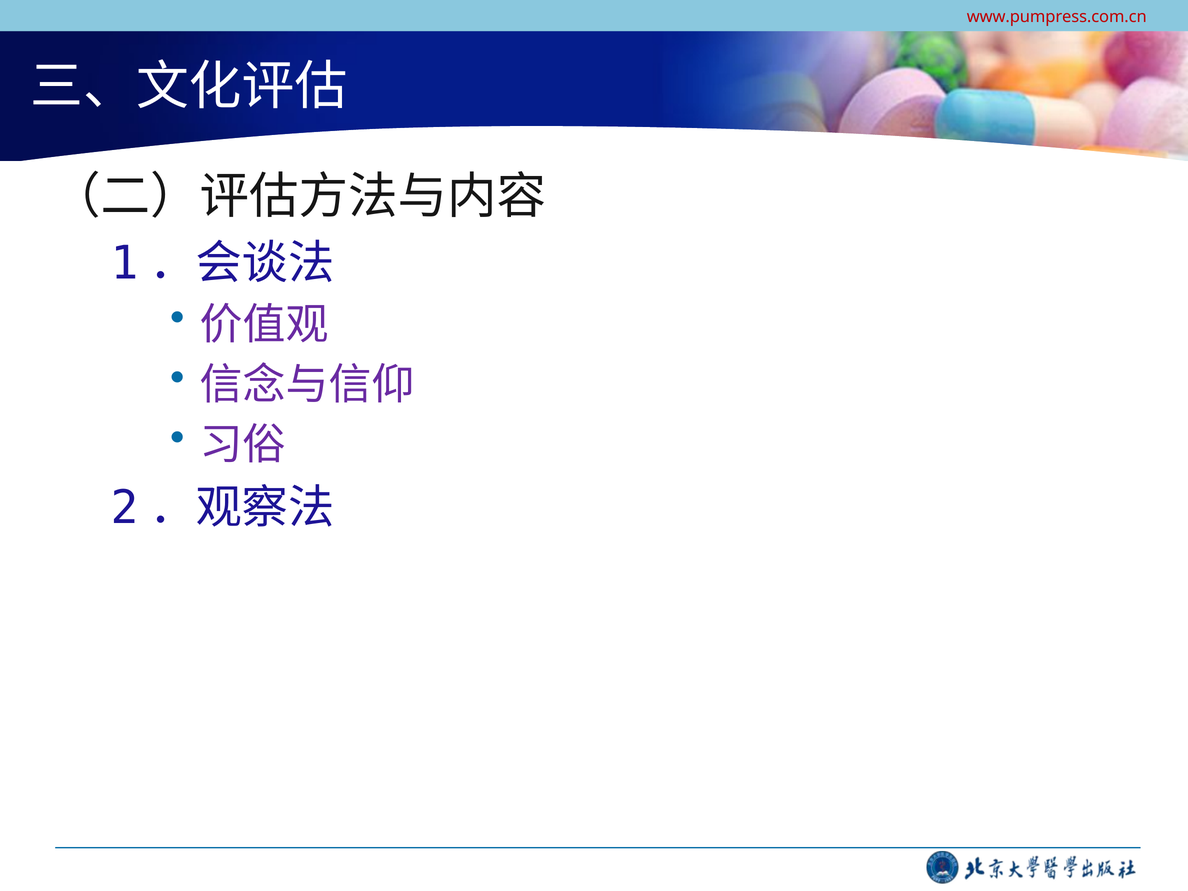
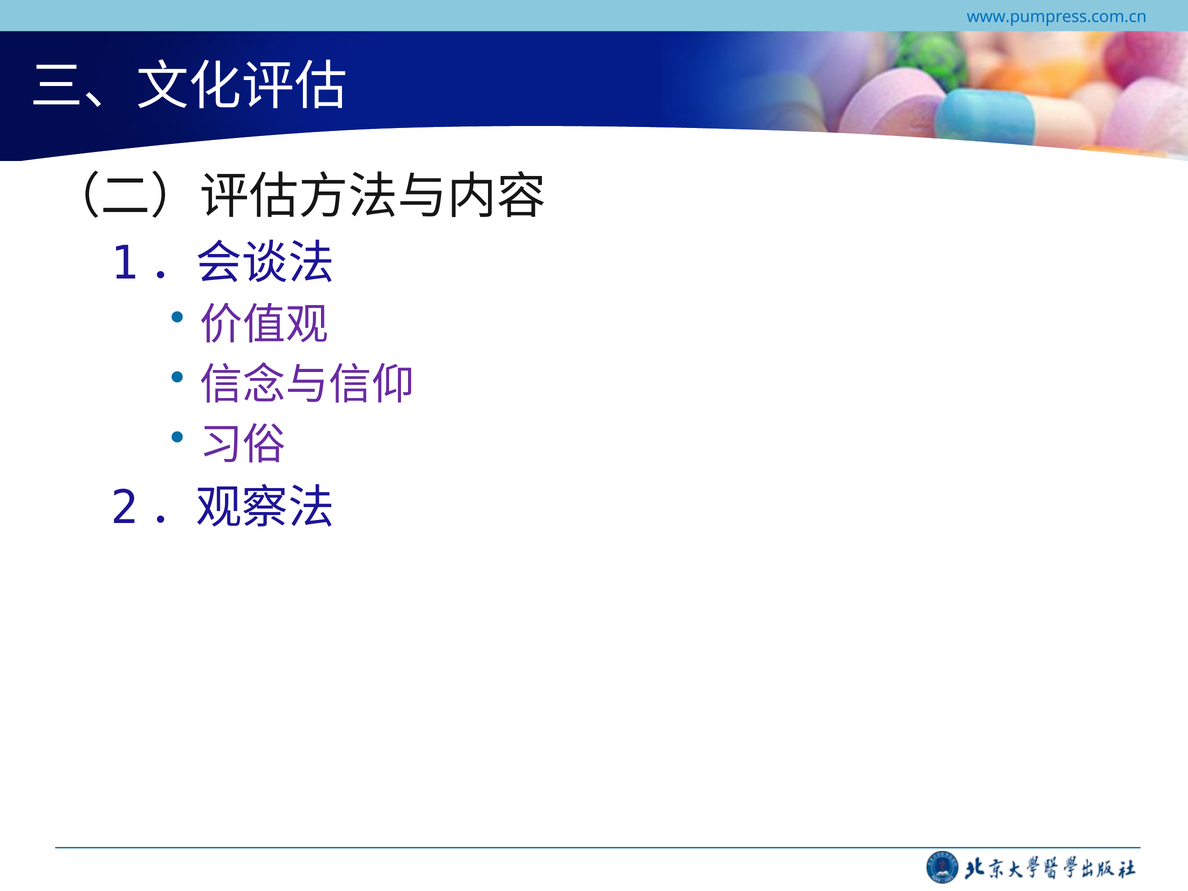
www.pumpress.com.cn colour: red -> blue
